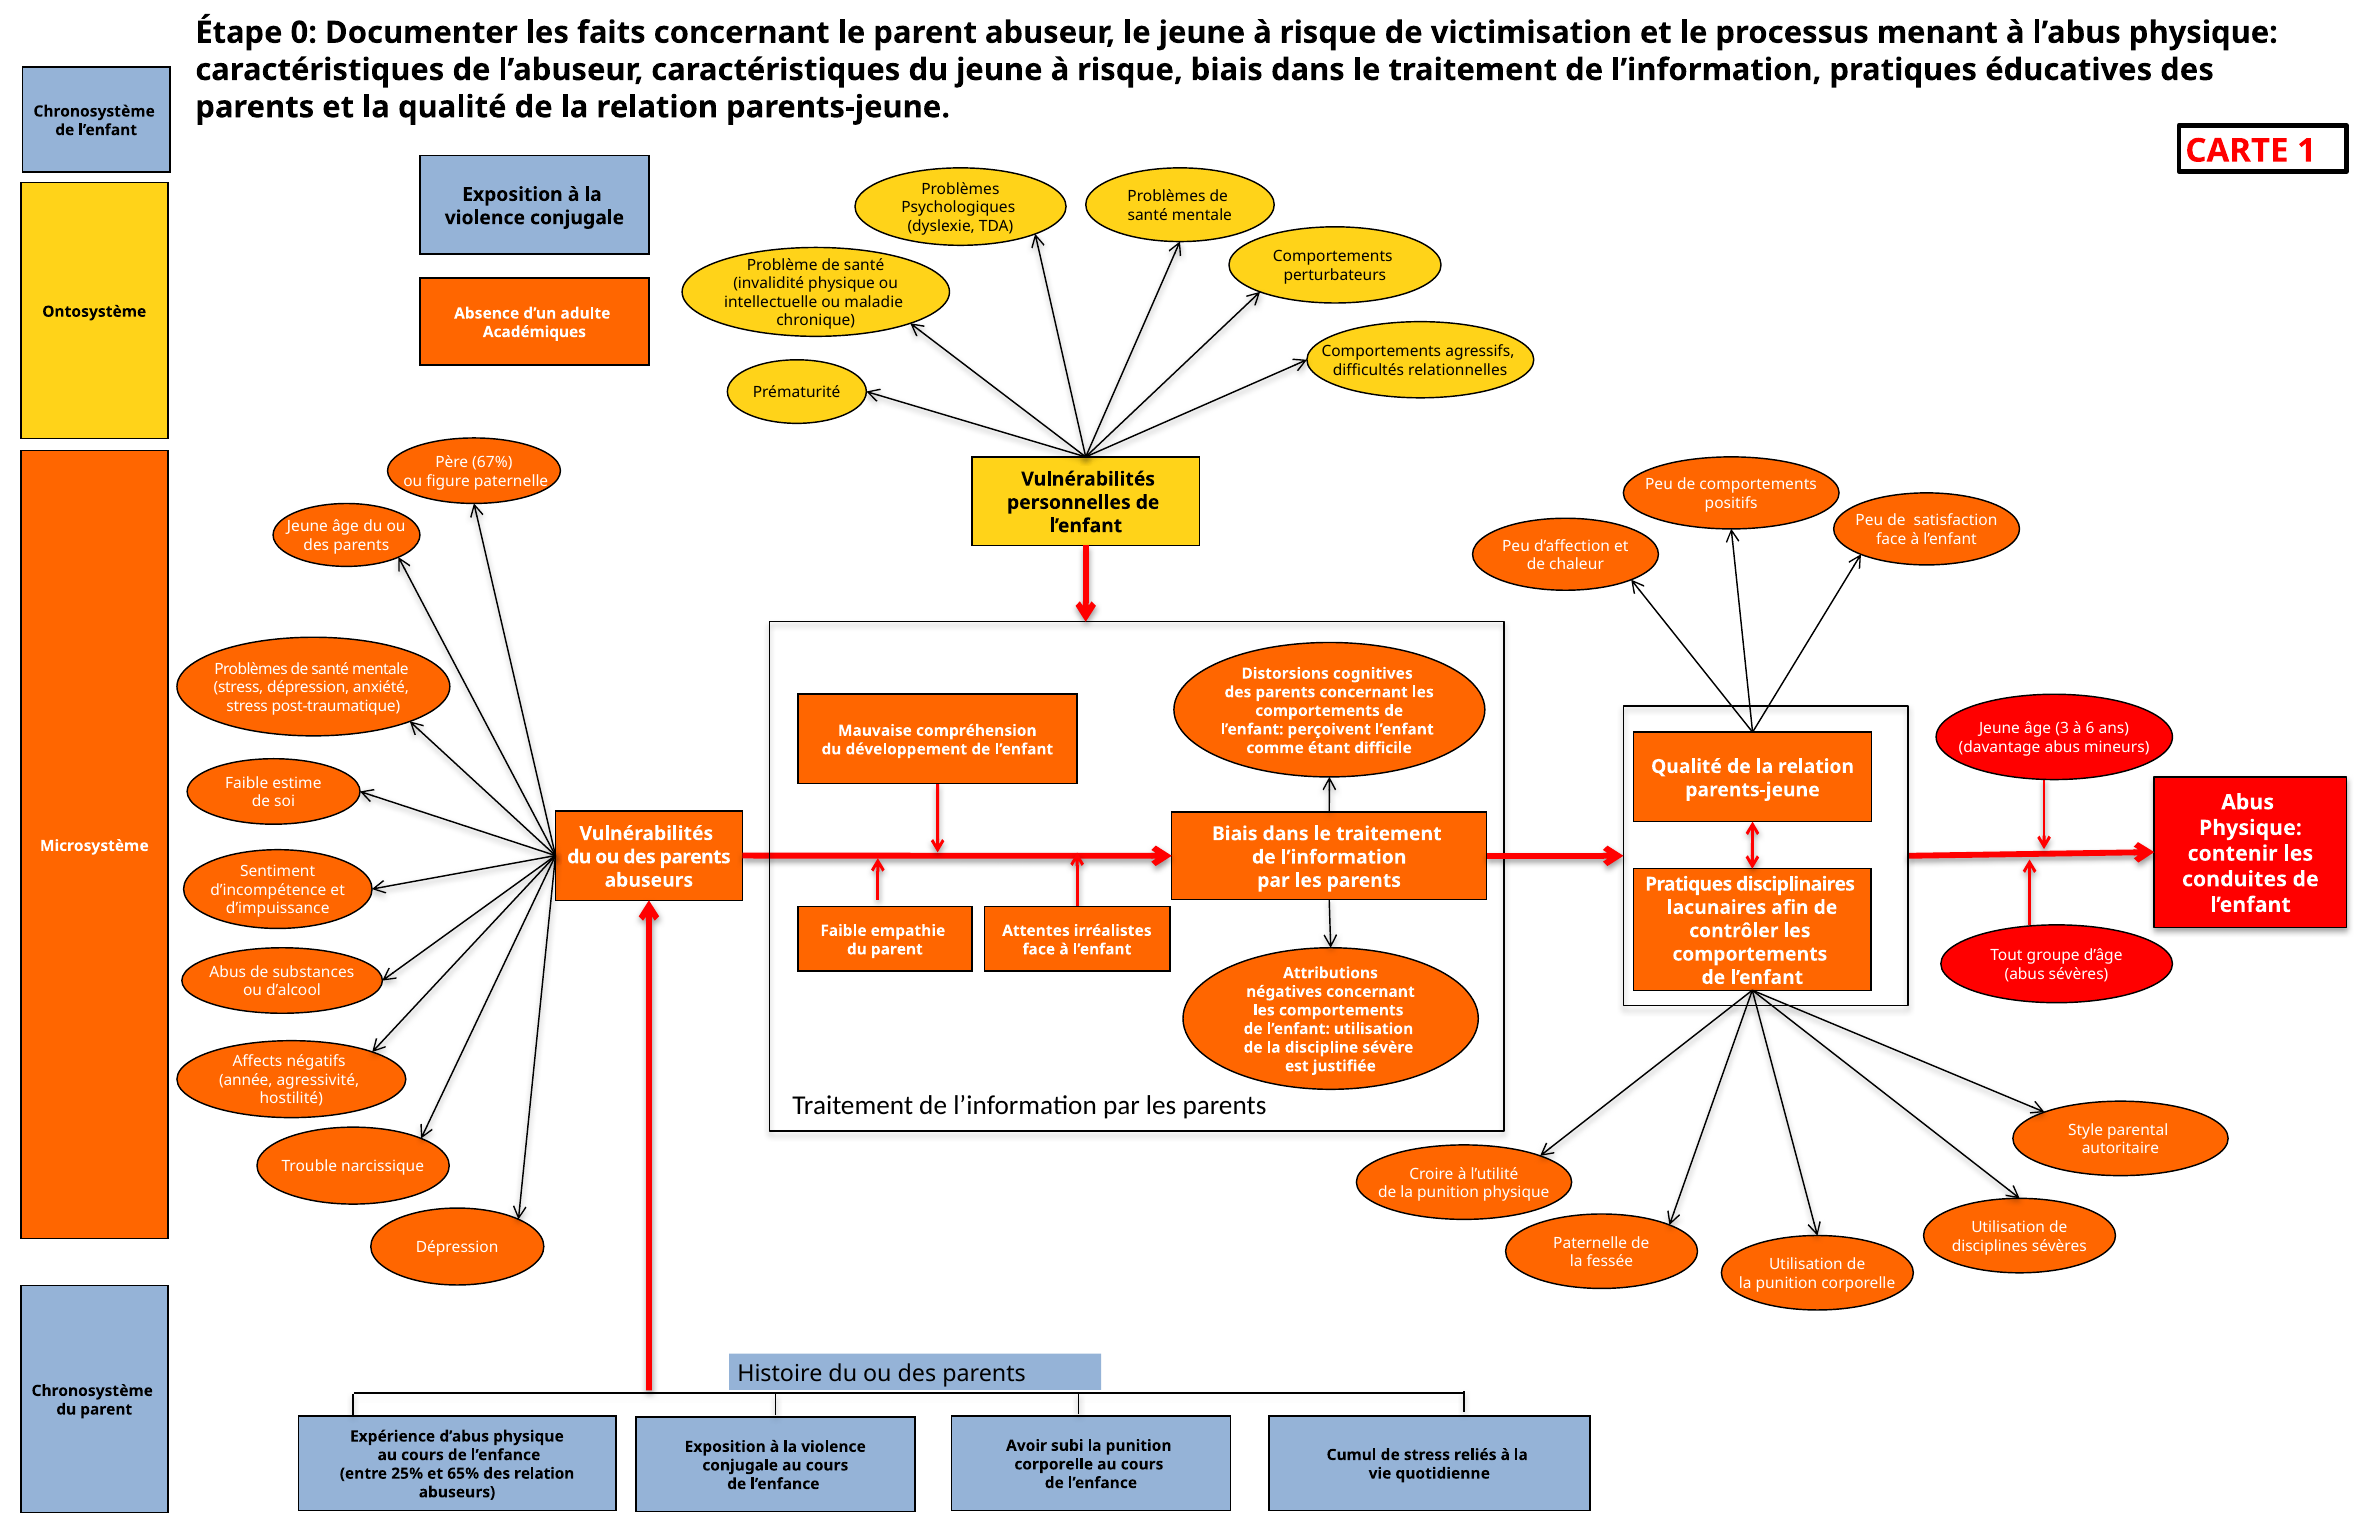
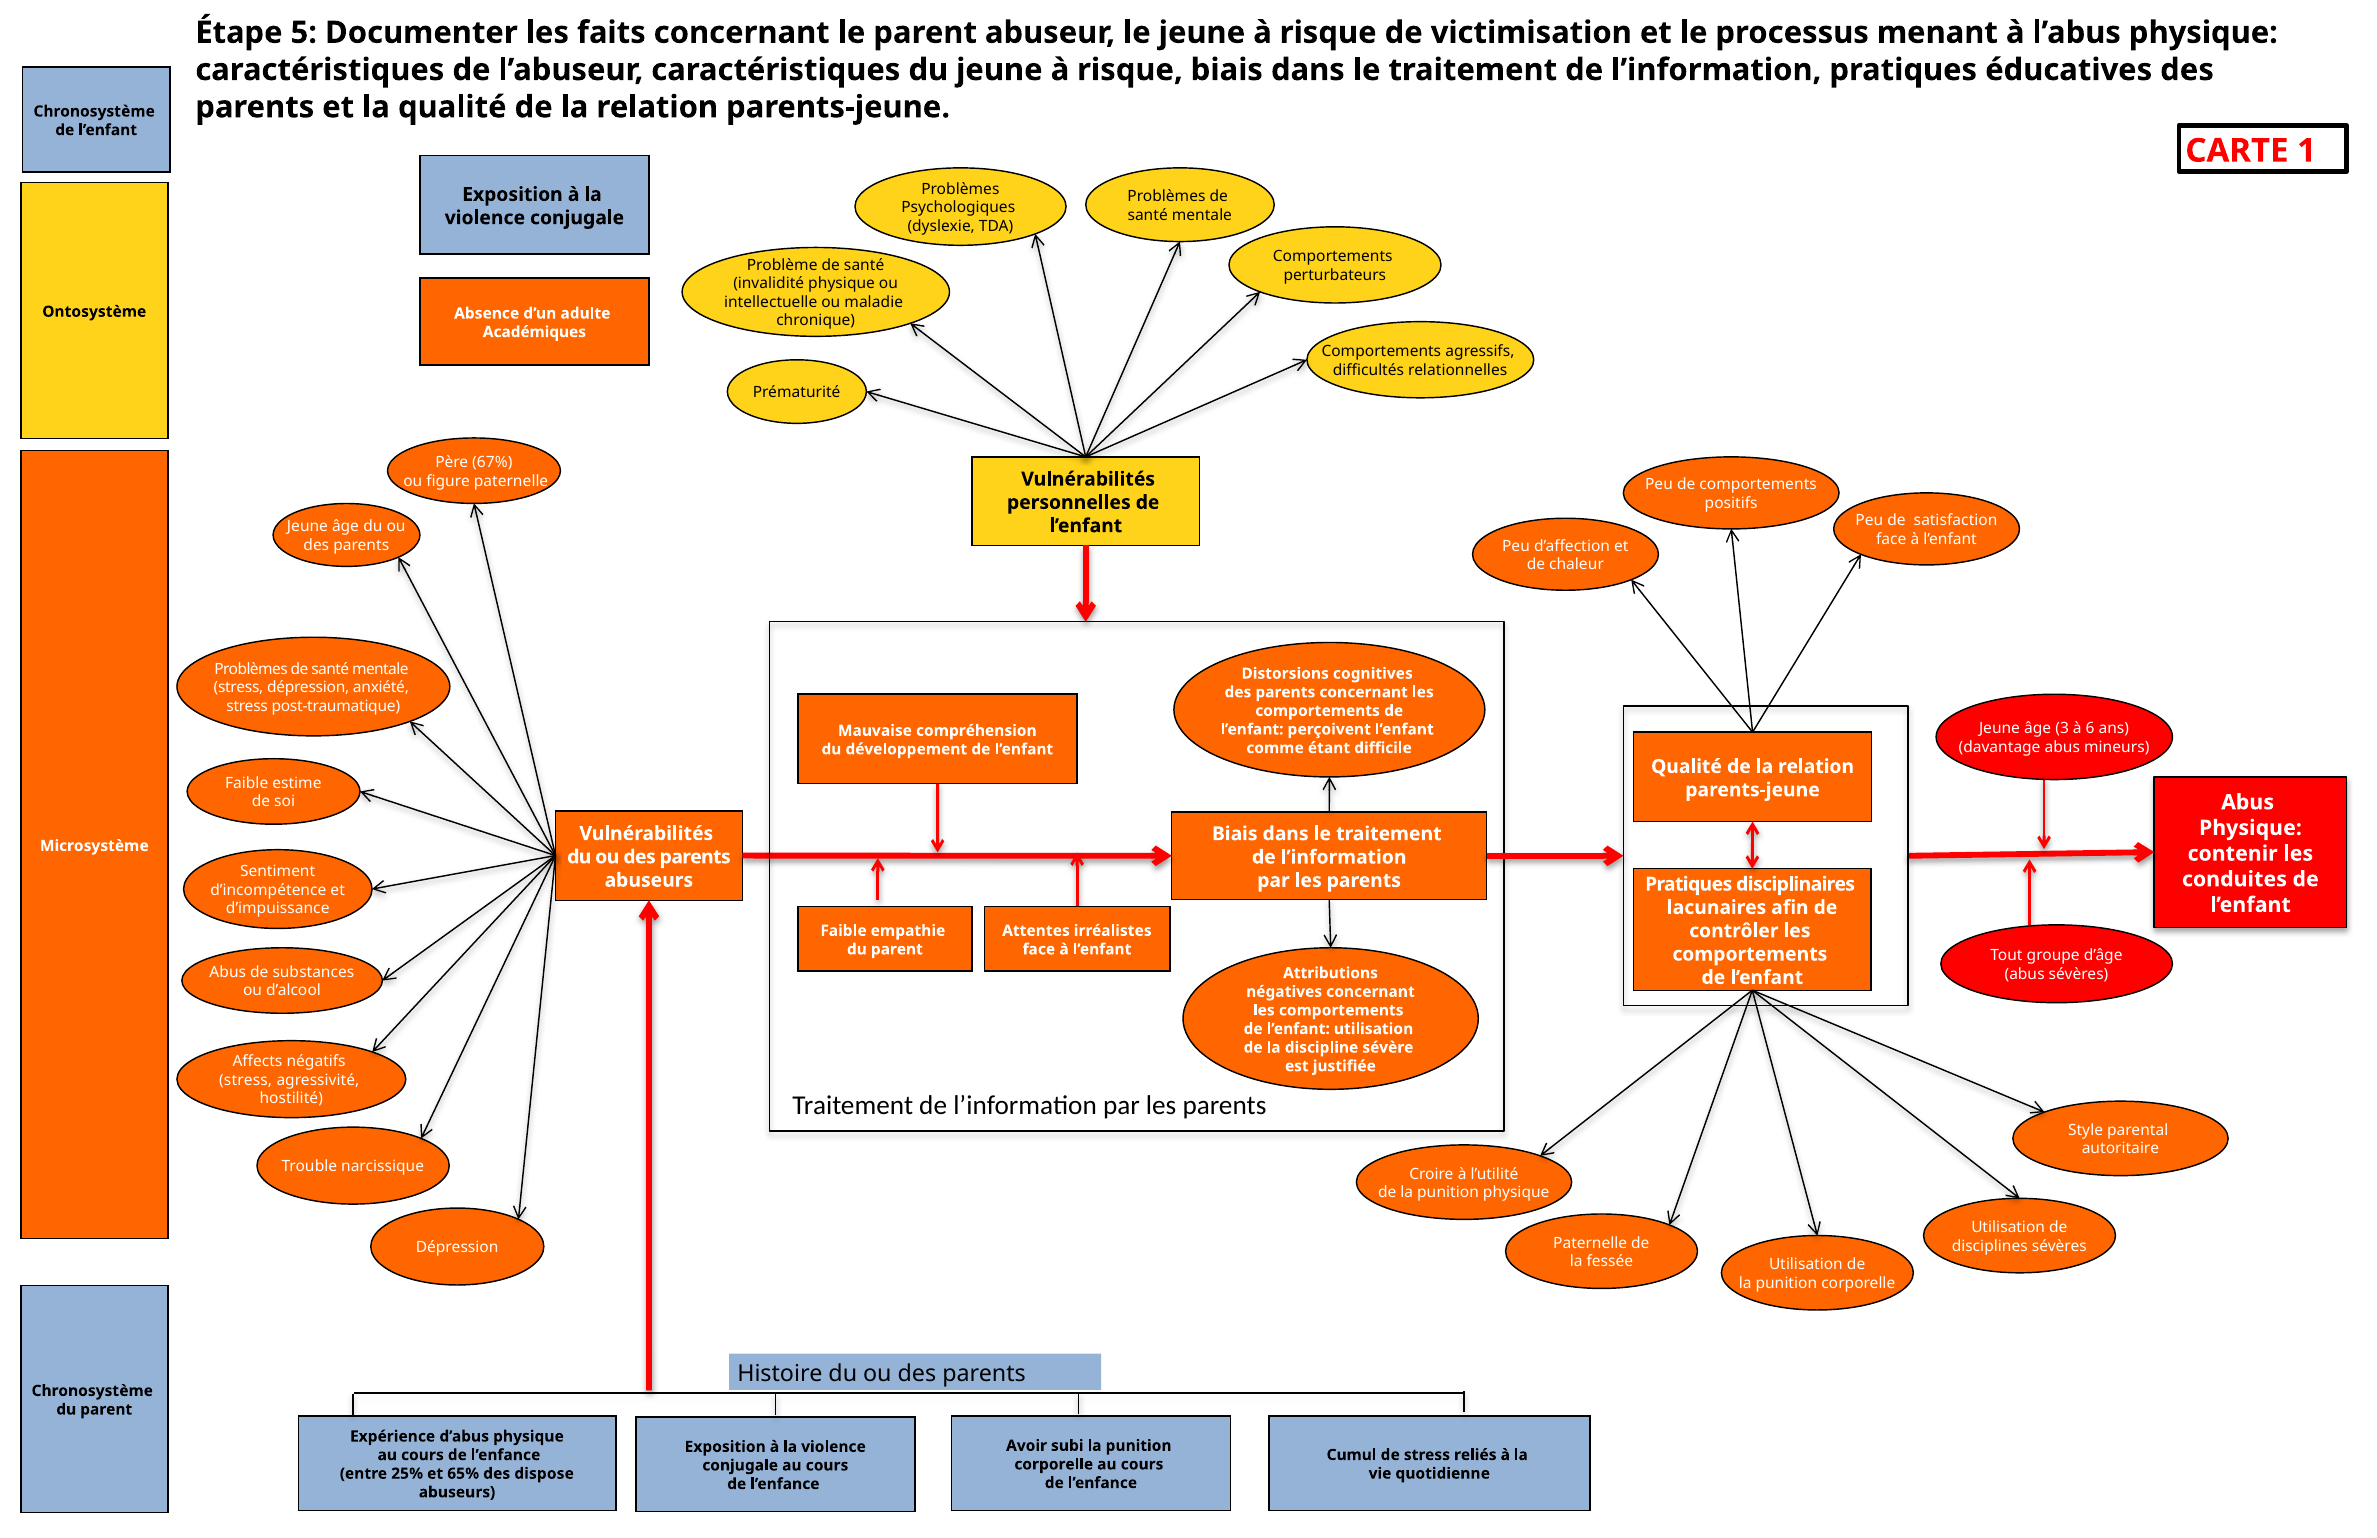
0: 0 -> 5
année at (246, 1080): année -> stress
des relation: relation -> dispose
